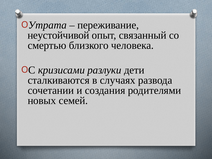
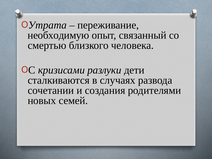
неустойчивой: неустойчивой -> необходимую
